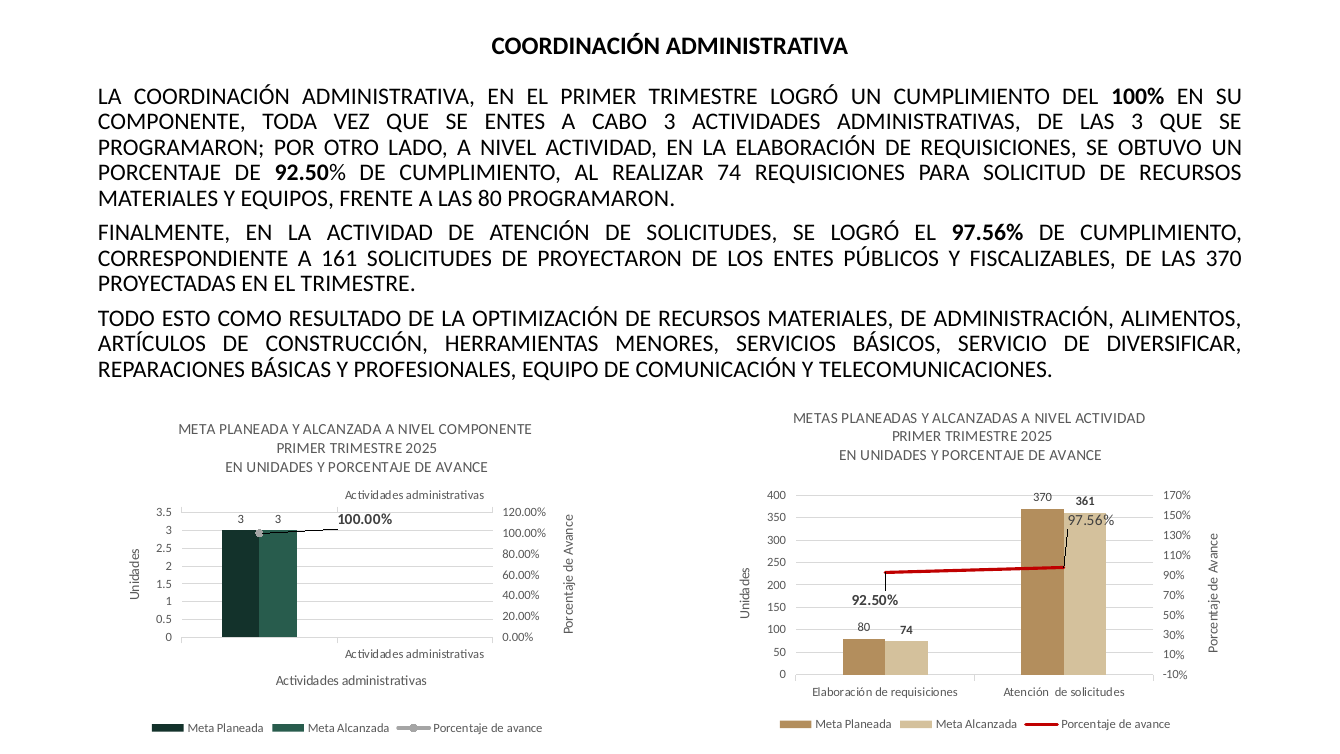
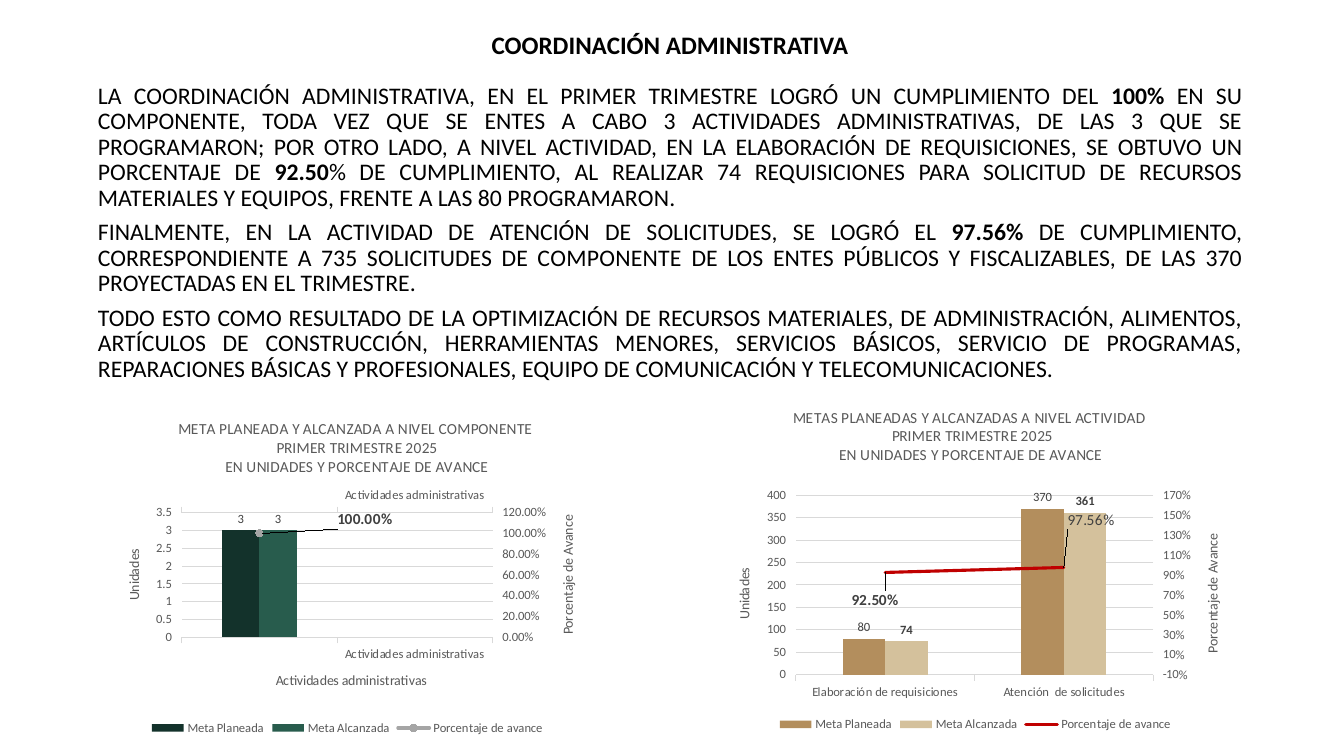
161: 161 -> 735
DE PROYECTARON: PROYECTARON -> COMPONENTE
DIVERSIFICAR: DIVERSIFICAR -> PROGRAMAS
